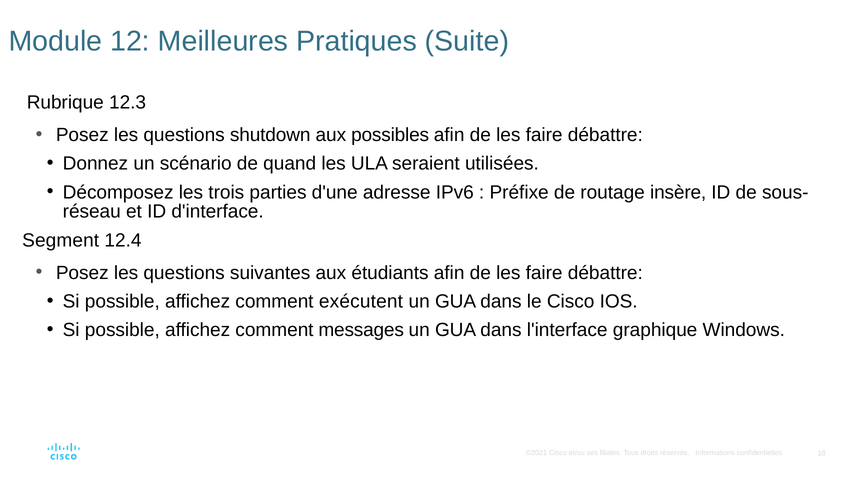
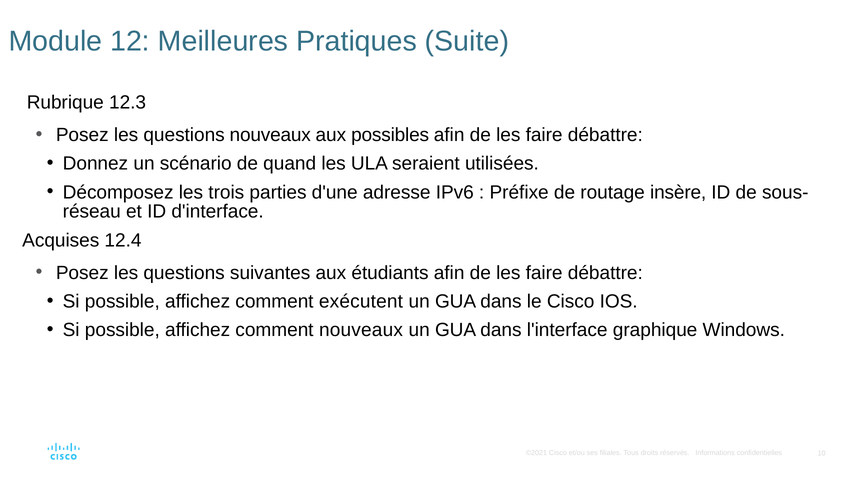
questions shutdown: shutdown -> nouveaux
Segment: Segment -> Acquises
comment messages: messages -> nouveaux
